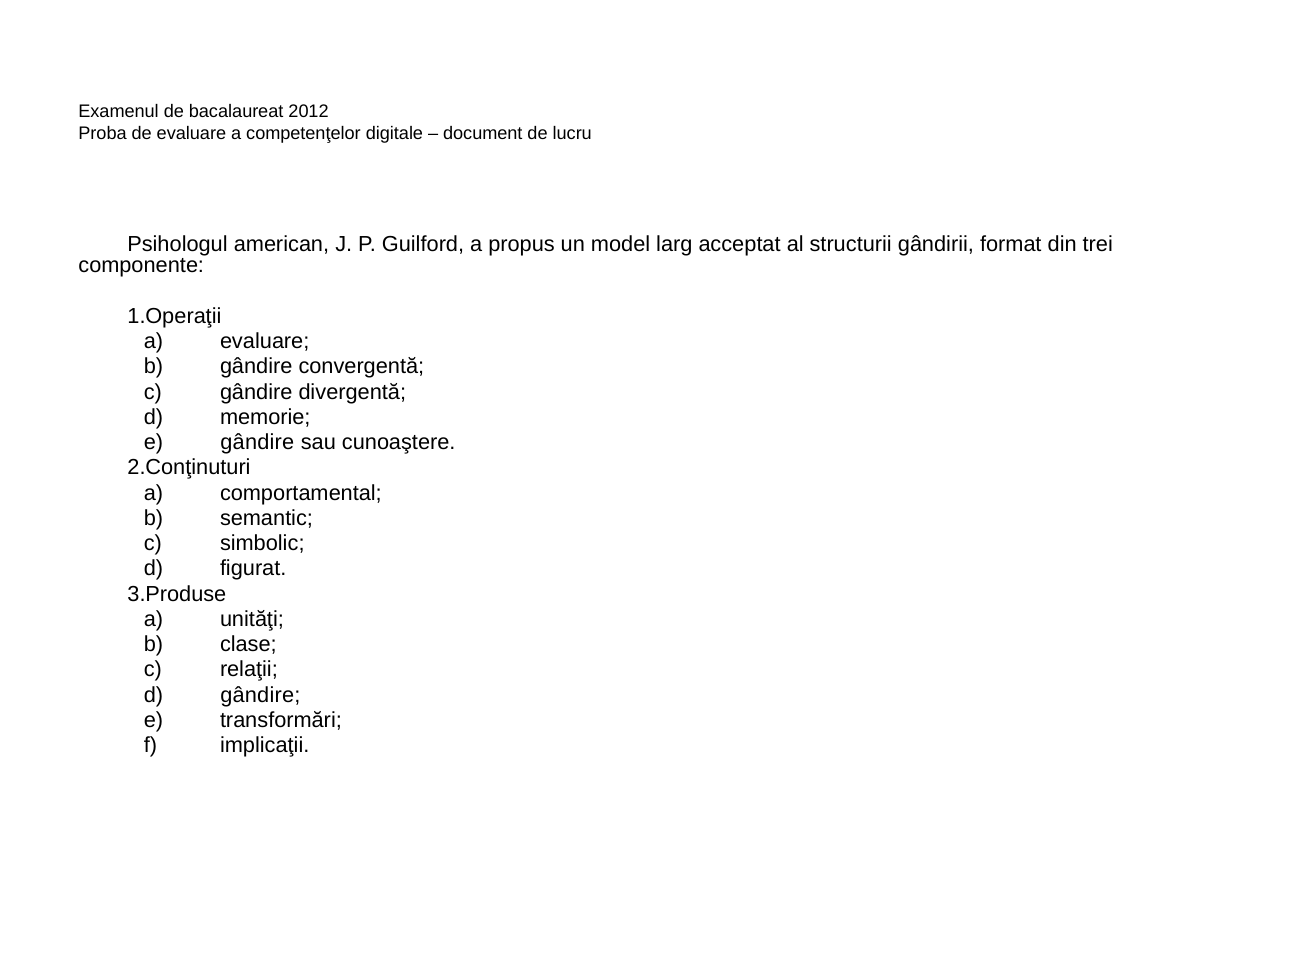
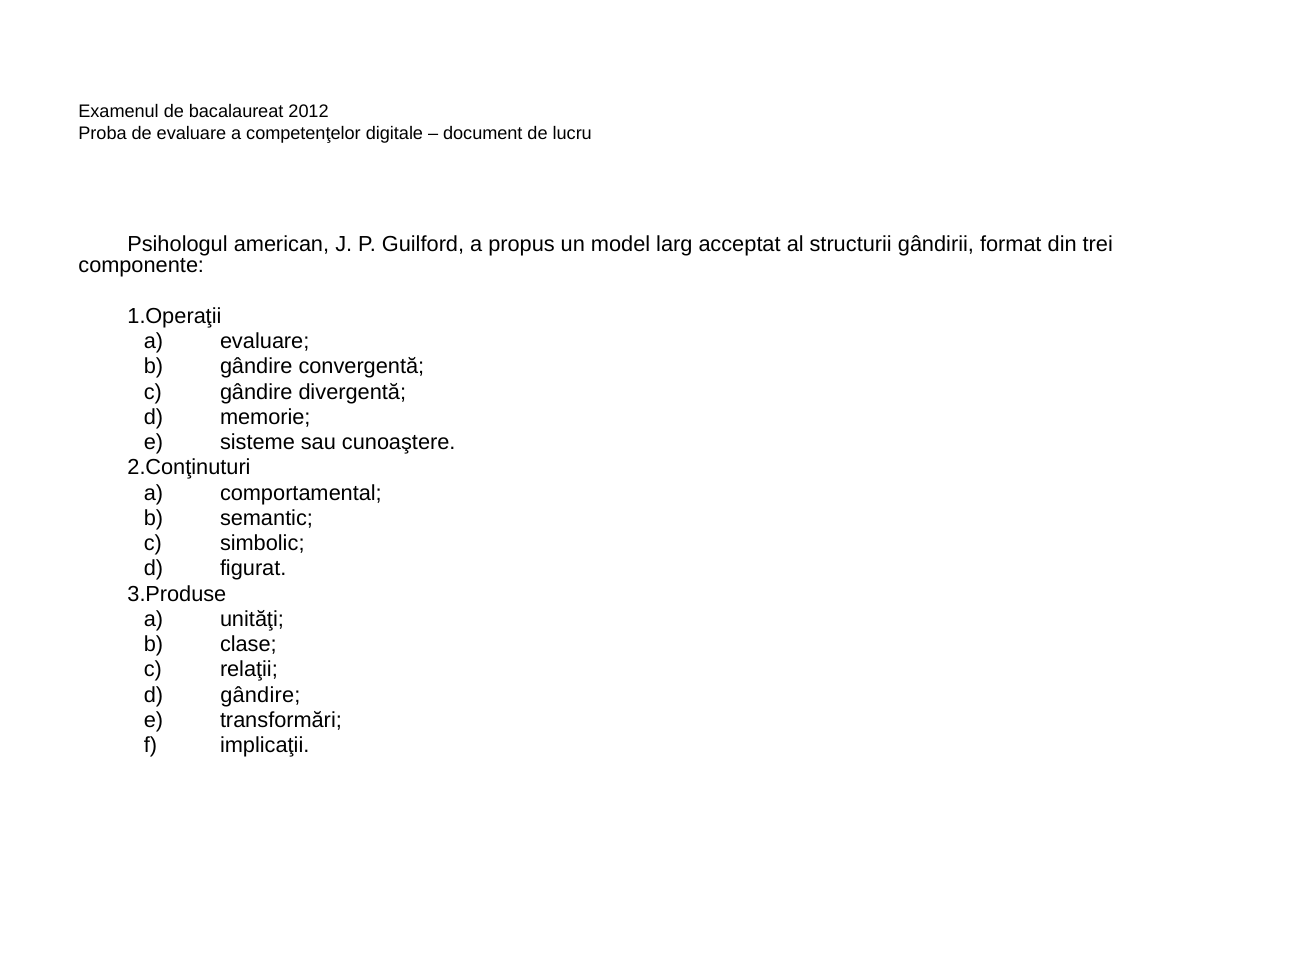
gândire at (257, 443): gândire -> sisteme
